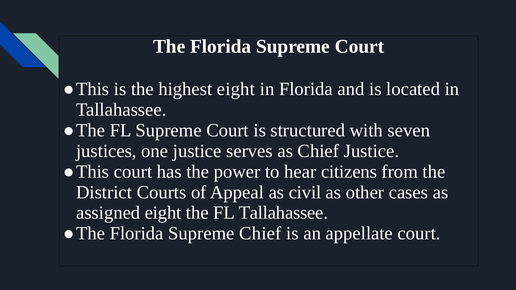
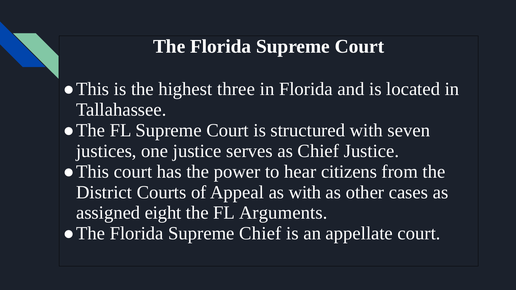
highest eight: eight -> three
as civil: civil -> with
FL Tallahassee: Tallahassee -> Arguments
